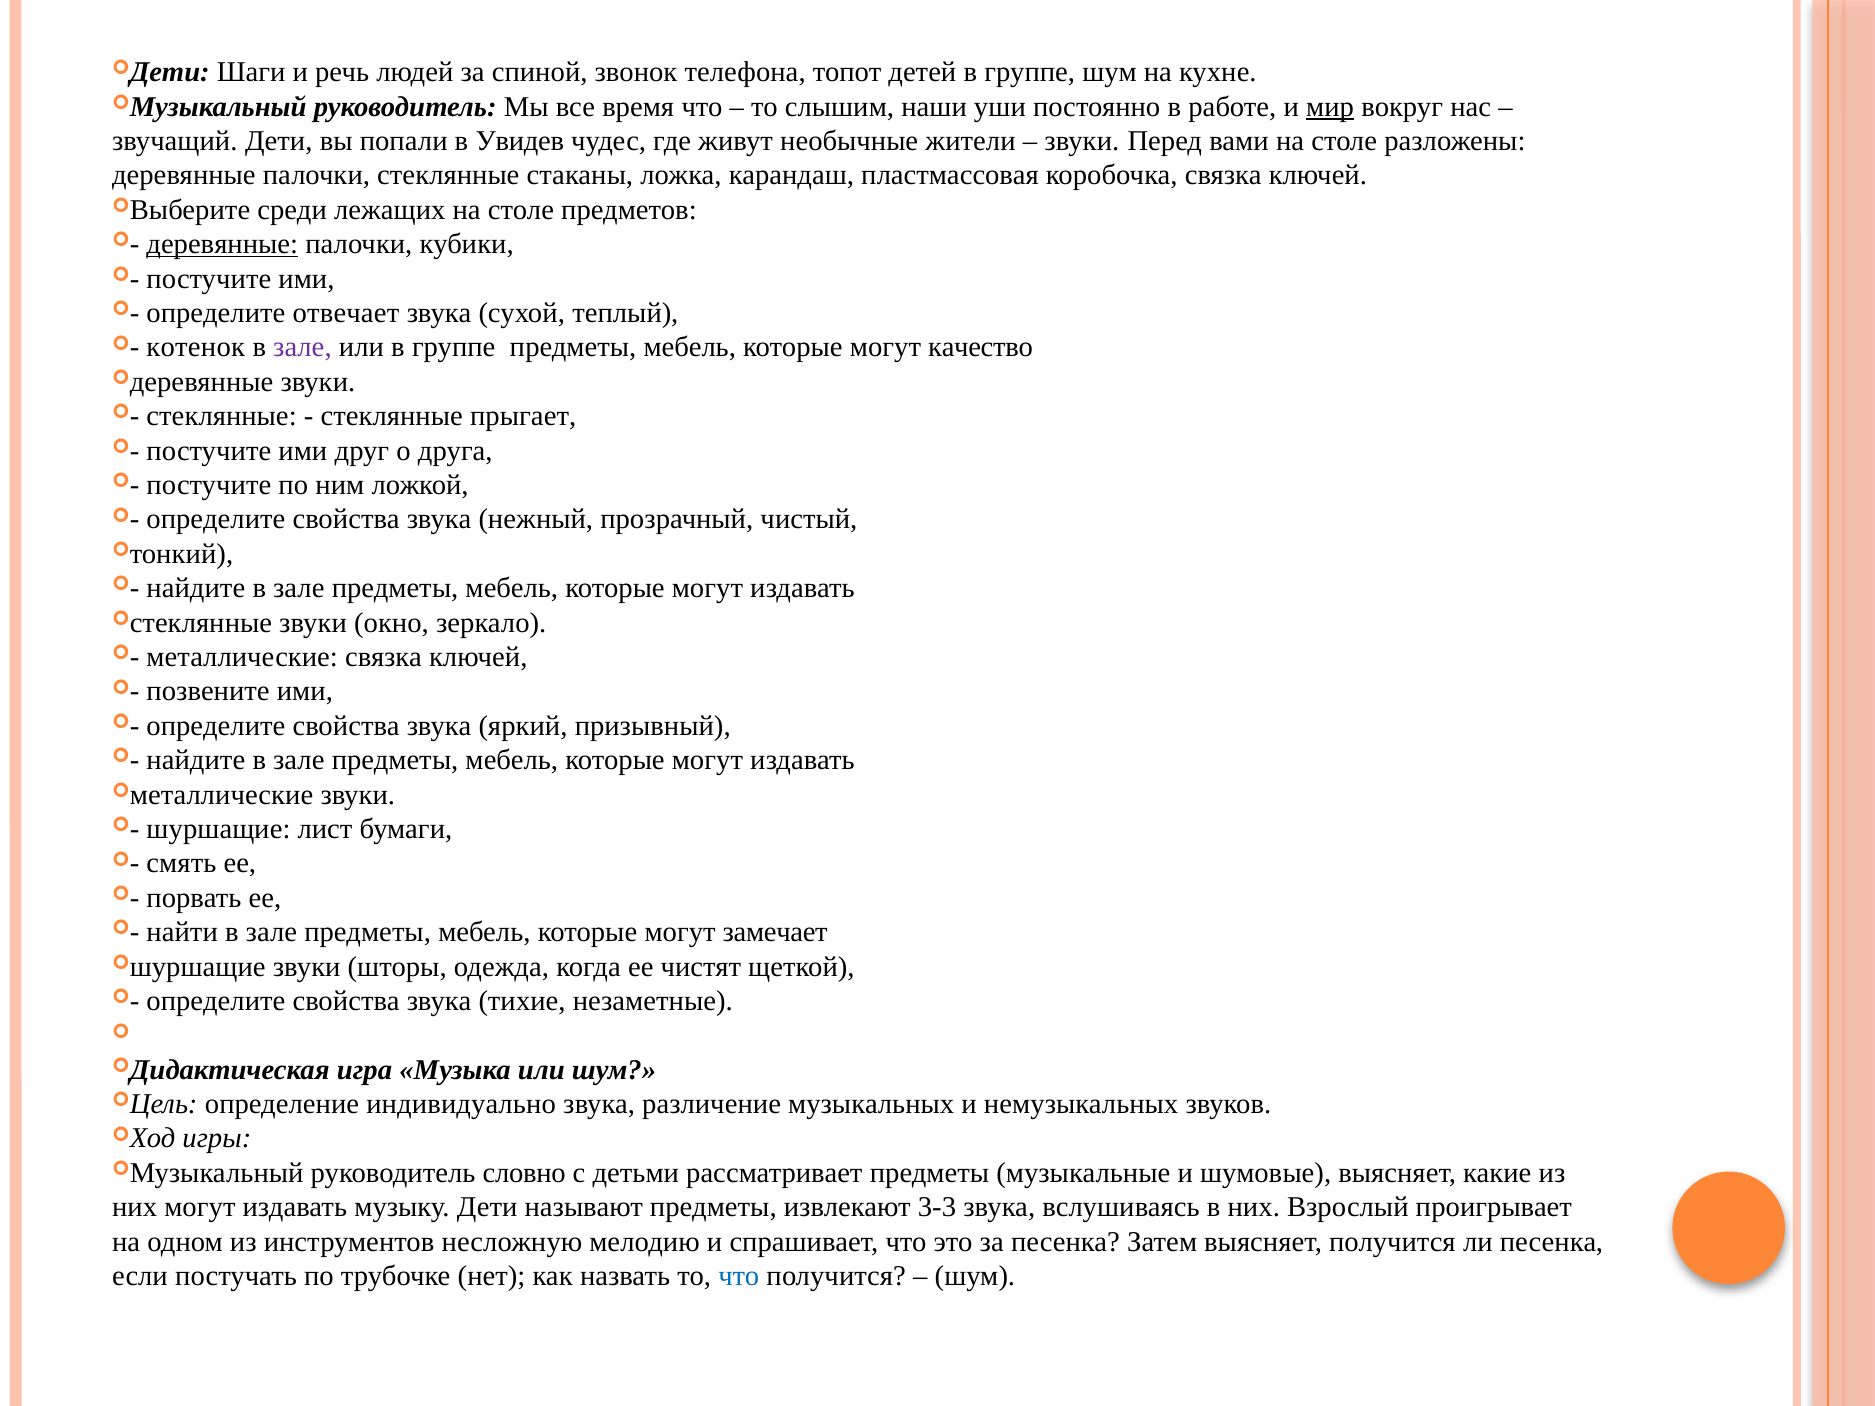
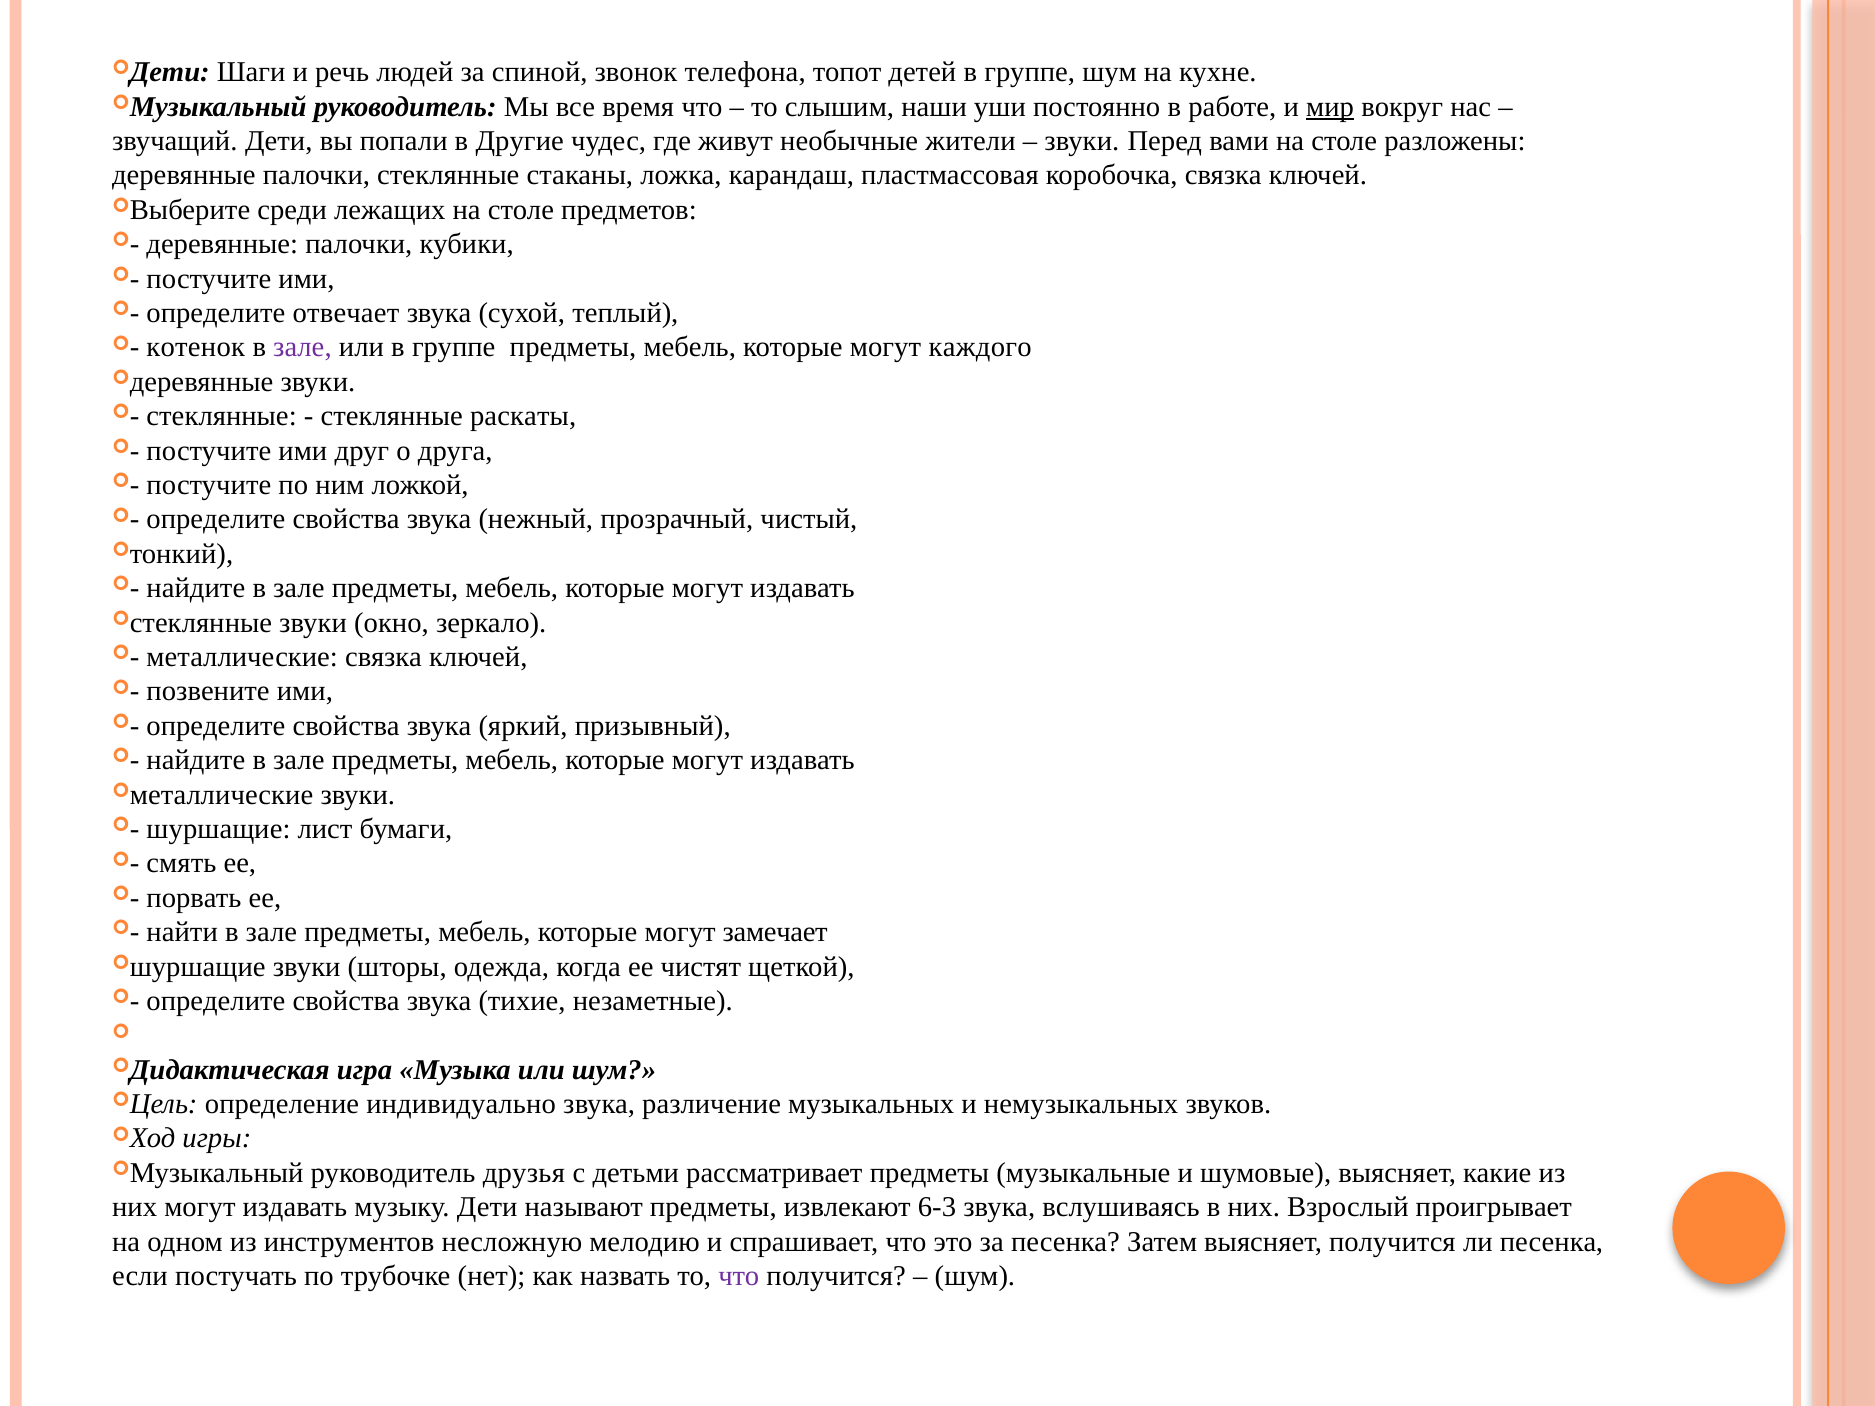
Увидев: Увидев -> Другие
деревянные at (222, 244) underline: present -> none
качество: качество -> каждого
прыгает: прыгает -> раскаты
словно: словно -> друзья
3-3: 3-3 -> 6-3
что at (739, 1276) colour: blue -> purple
